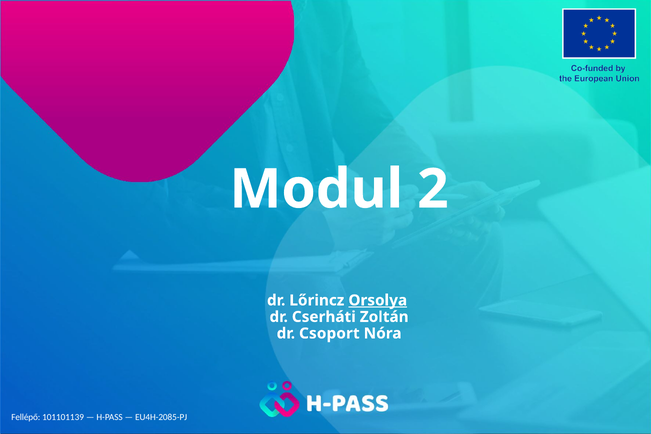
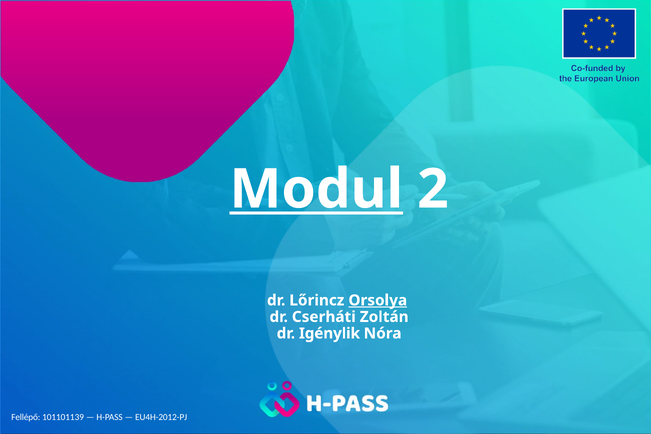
Modul underline: none -> present
Csoport: Csoport -> Igénylik
EU4H-2085-PJ: EU4H-2085-PJ -> EU4H-2012-PJ
